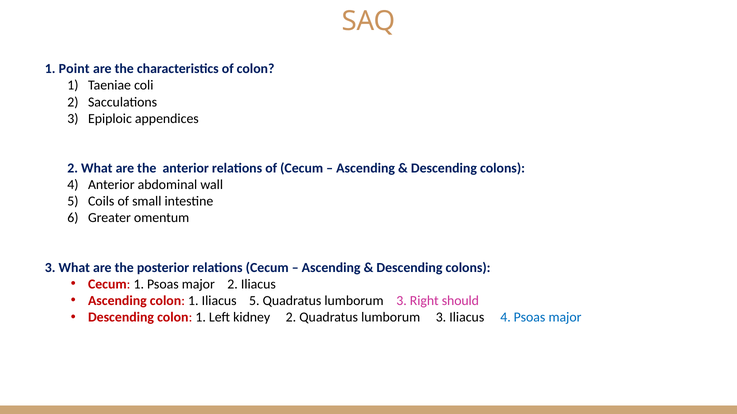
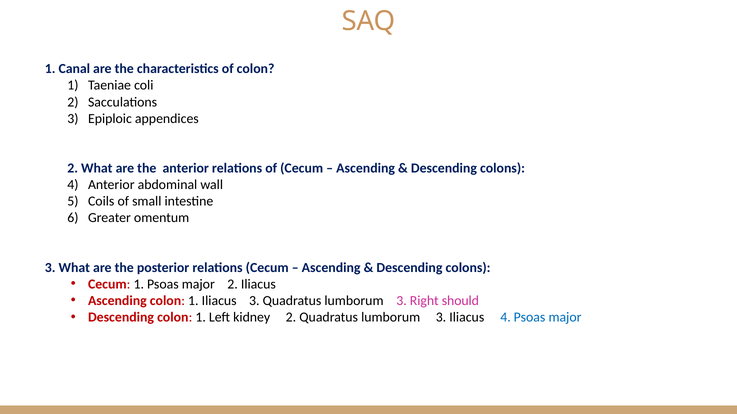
Point: Point -> Canal
Iliacus 5: 5 -> 3
